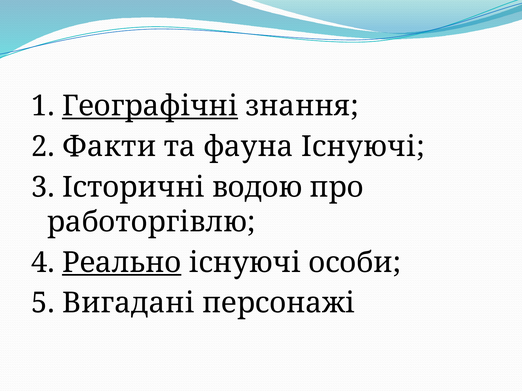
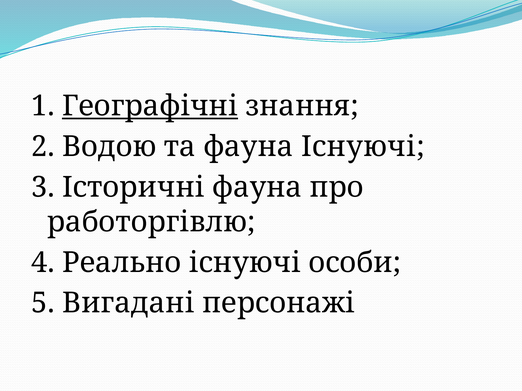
Факти: Факти -> Водою
Історичні водою: водою -> фауна
Реально underline: present -> none
